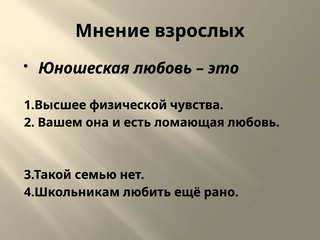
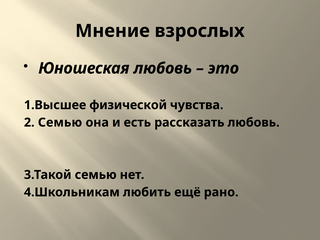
2 Вашем: Вашем -> Семью
ломающая: ломающая -> рассказать
